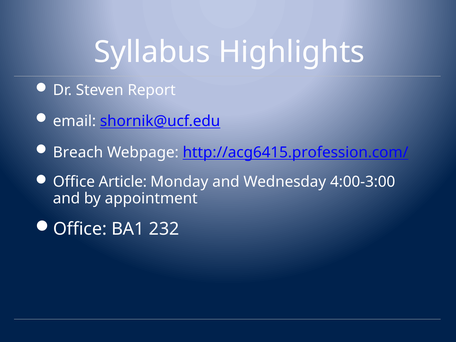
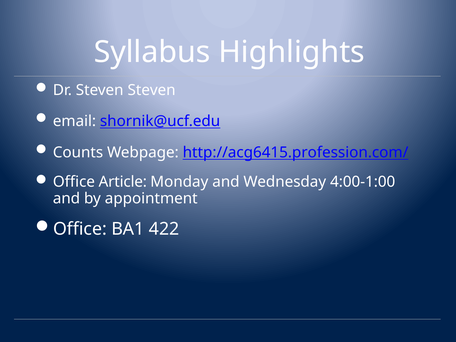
Steven Report: Report -> Steven
Breach: Breach -> Counts
4:00-3:00: 4:00-3:00 -> 4:00-1:00
232: 232 -> 422
